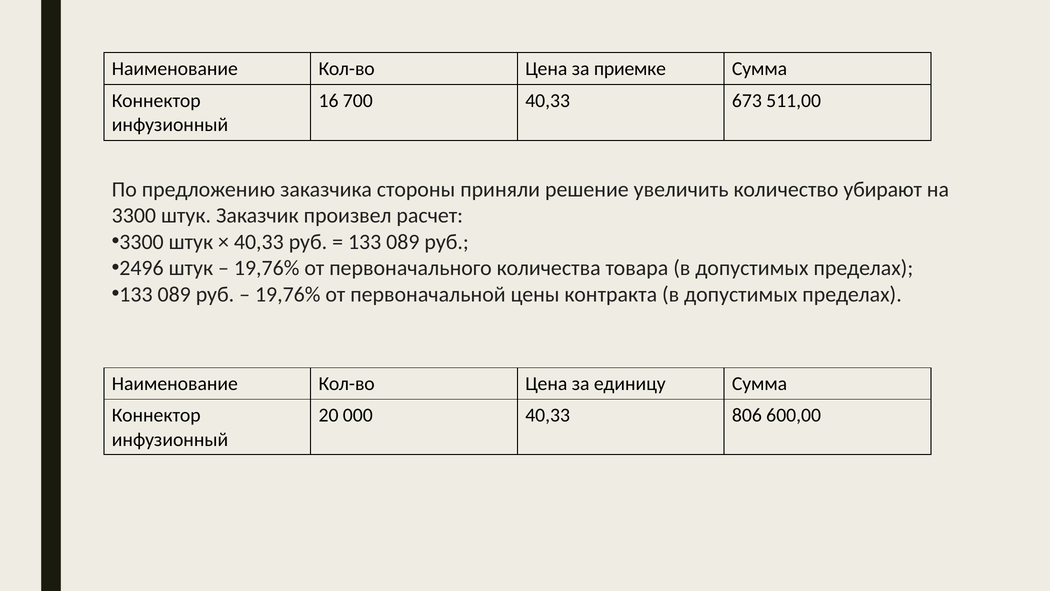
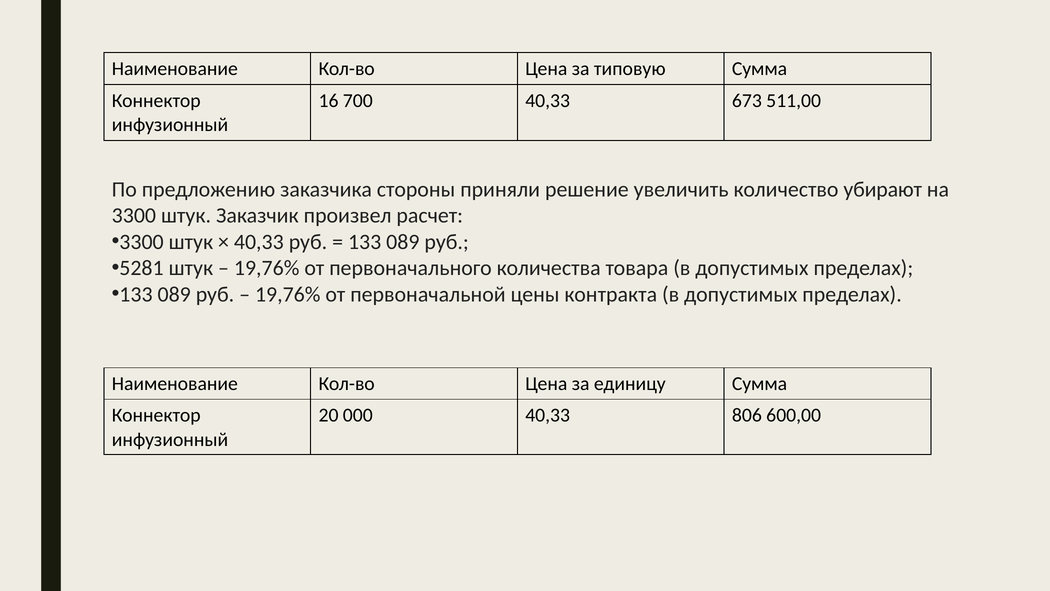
приемке: приемке -> типовую
2496: 2496 -> 5281
